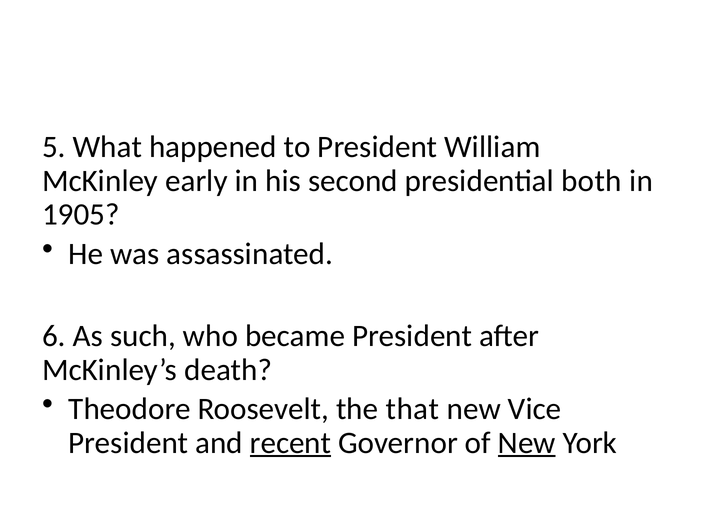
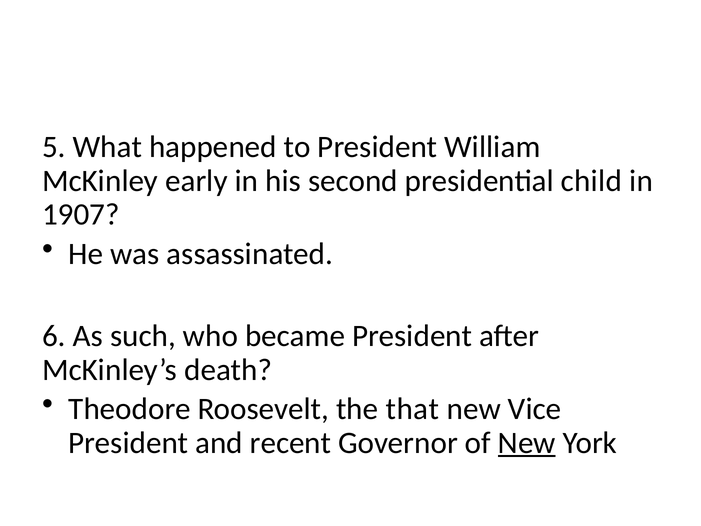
both: both -> child
1905: 1905 -> 1907
recent underline: present -> none
